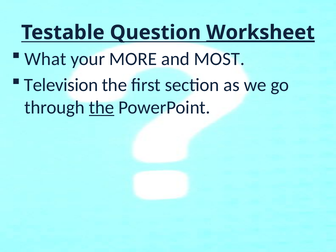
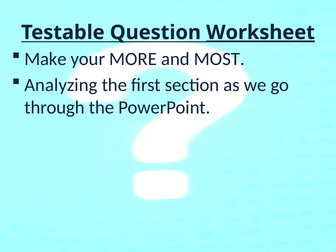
What: What -> Make
Television: Television -> Analyzing
the at (102, 107) underline: present -> none
